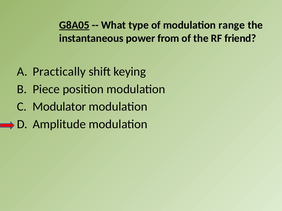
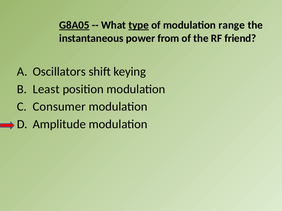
type underline: none -> present
Practically: Practically -> Oscillators
Piece: Piece -> Least
Modulator: Modulator -> Consumer
